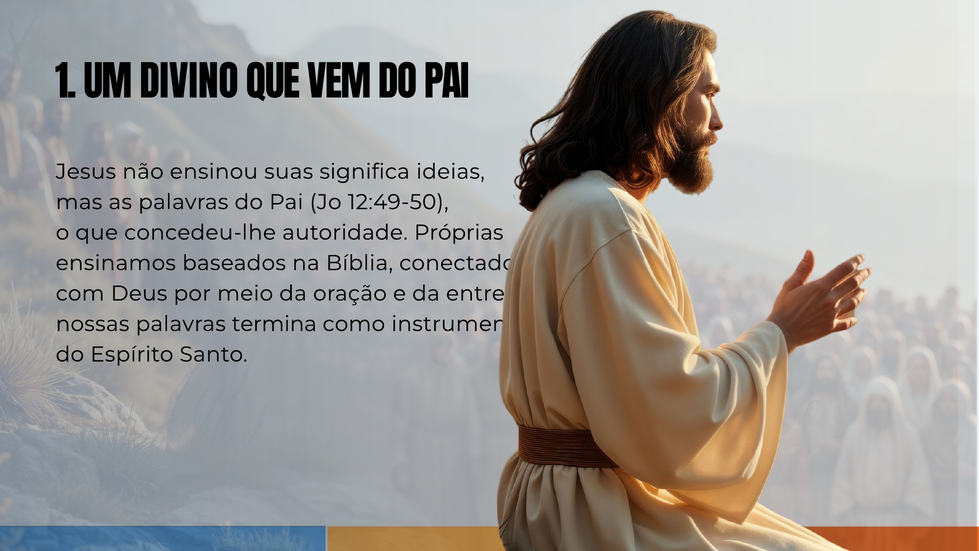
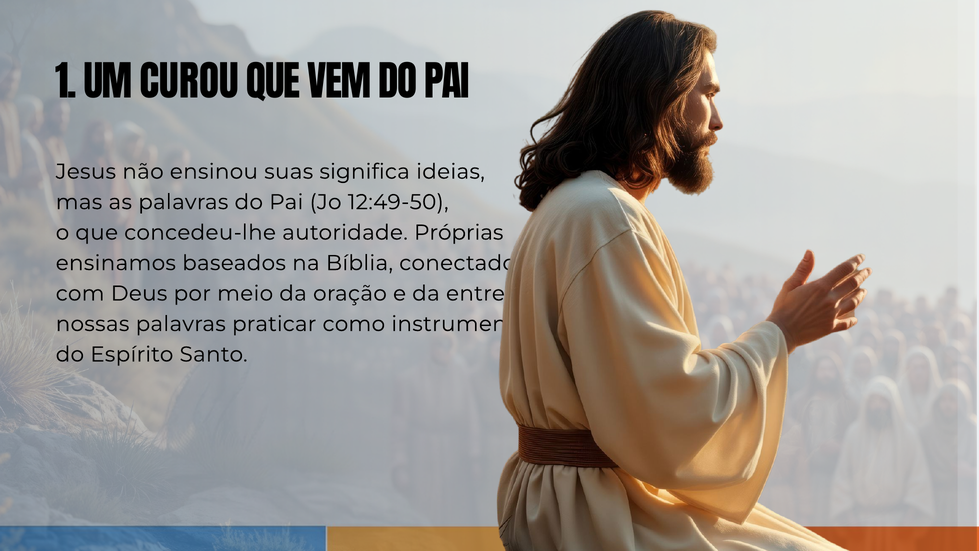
DIVINO: DIVINO -> CUROU
termina: termina -> praticar
